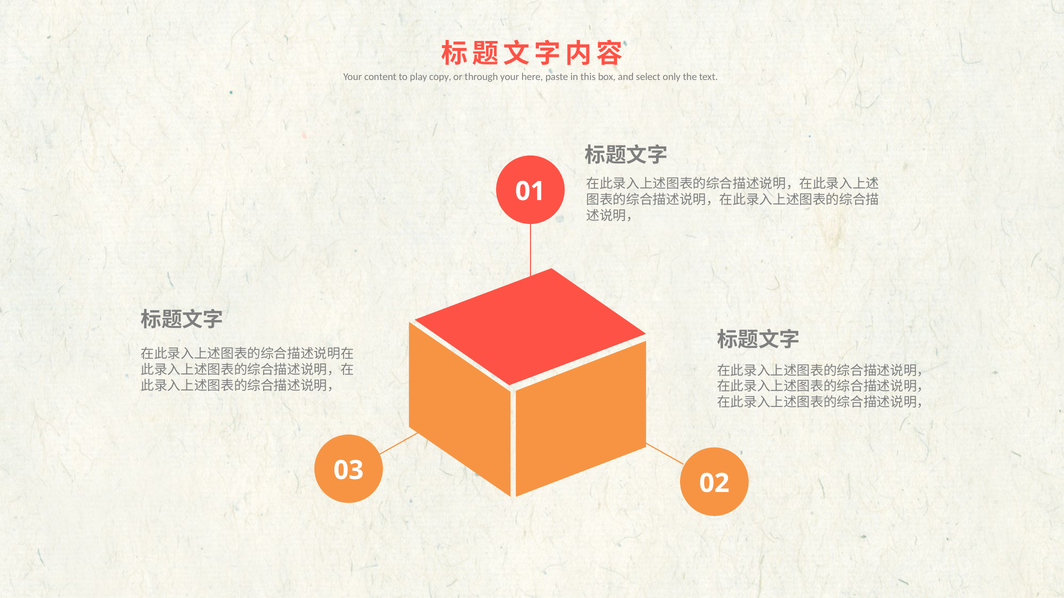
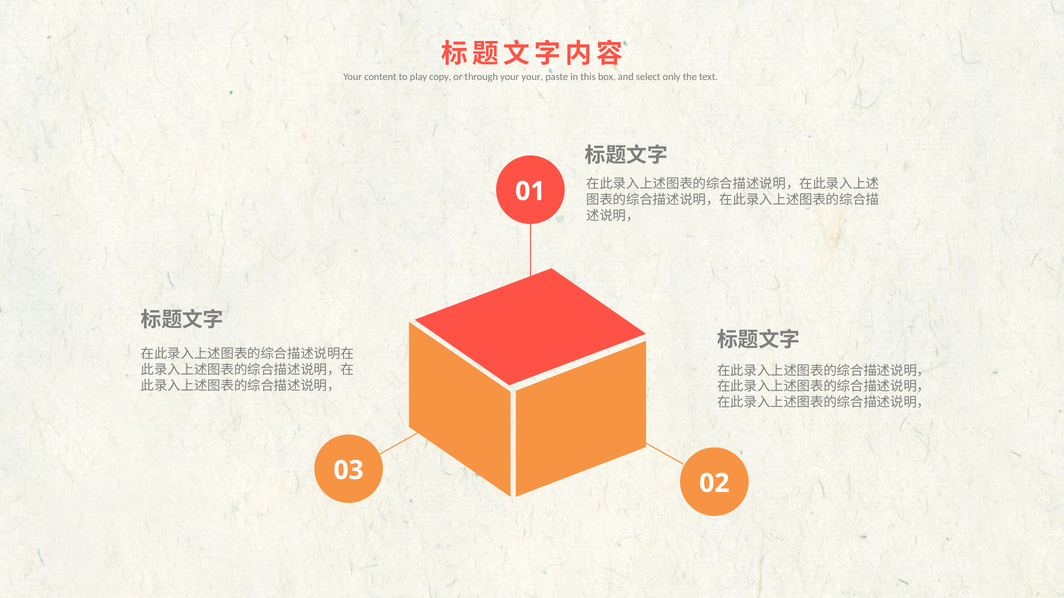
your here: here -> your
